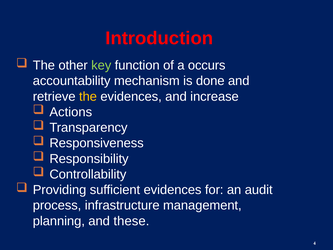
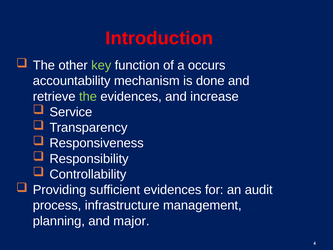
the at (88, 96) colour: yellow -> light green
Actions: Actions -> Service
these: these -> major
